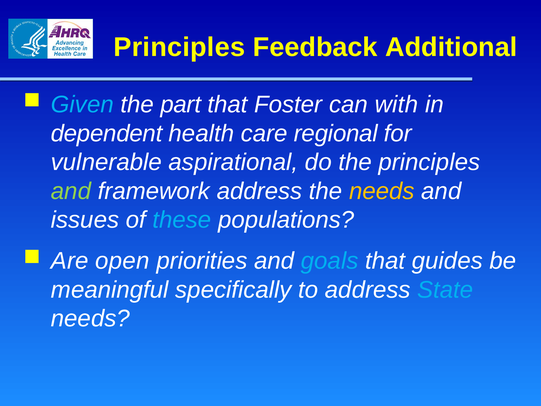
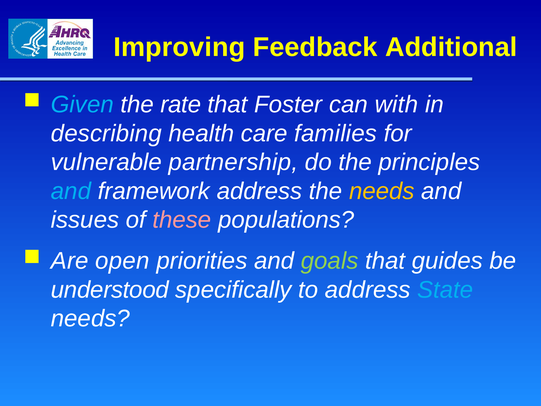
Principles at (179, 47): Principles -> Improving
part: part -> rate
dependent: dependent -> describing
regional: regional -> families
aspirational: aspirational -> partnership
and at (71, 191) colour: light green -> light blue
these colour: light blue -> pink
goals colour: light blue -> light green
meaningful: meaningful -> understood
